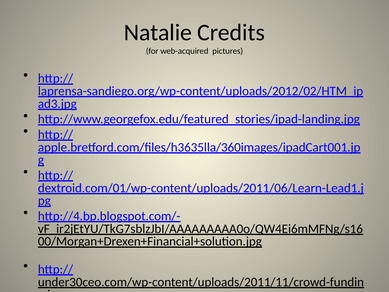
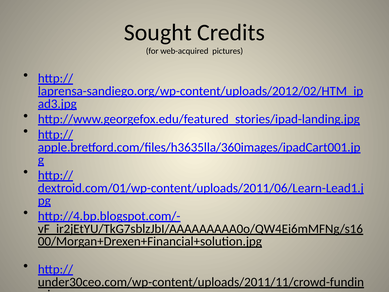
Natalie: Natalie -> Sought
